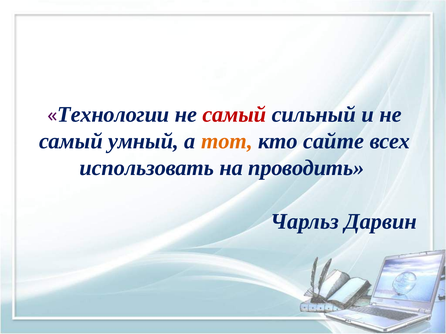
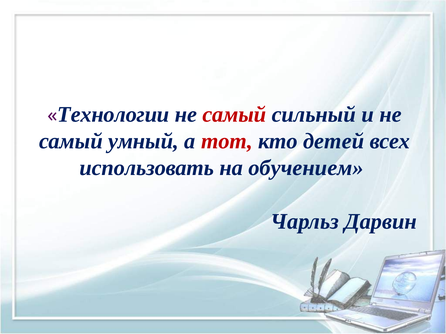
тот colour: orange -> red
сайте: сайте -> детей
проводить: проводить -> обучением
